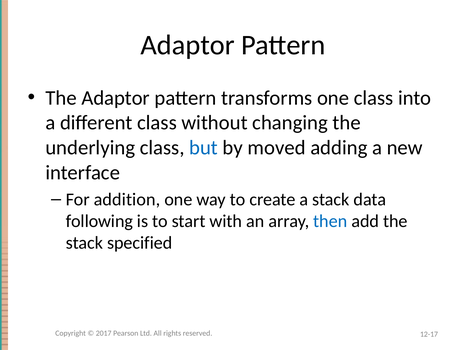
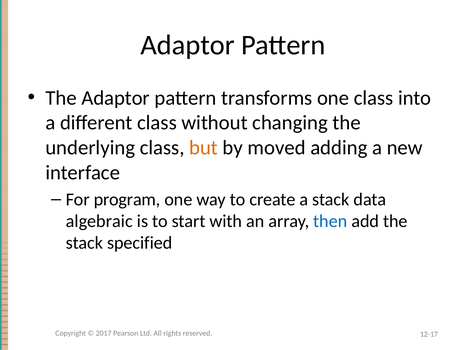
but colour: blue -> orange
addition: addition -> program
following: following -> algebraic
